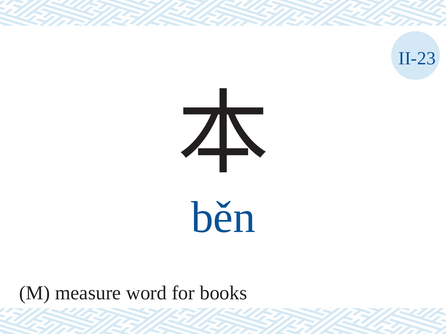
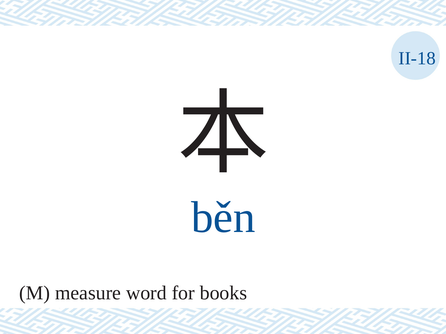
II-23: II-23 -> II-18
